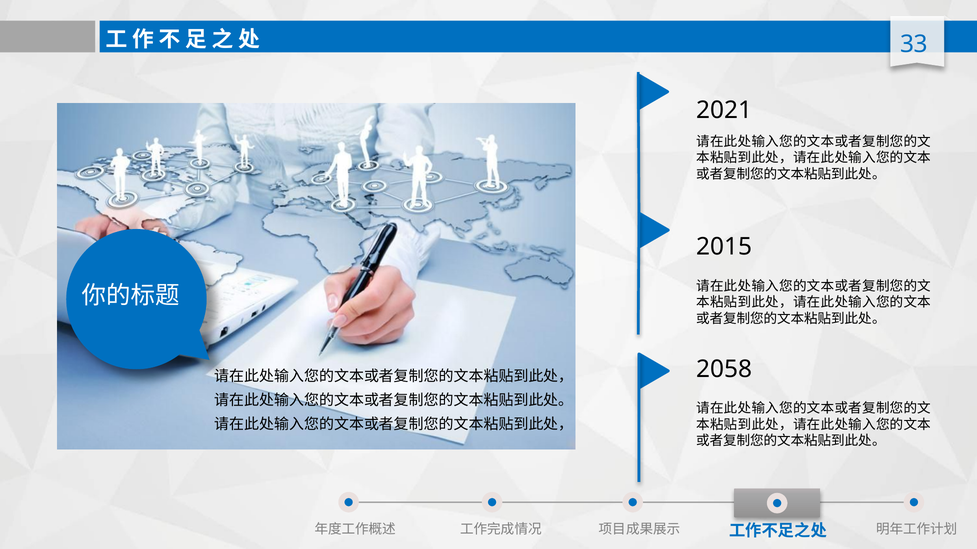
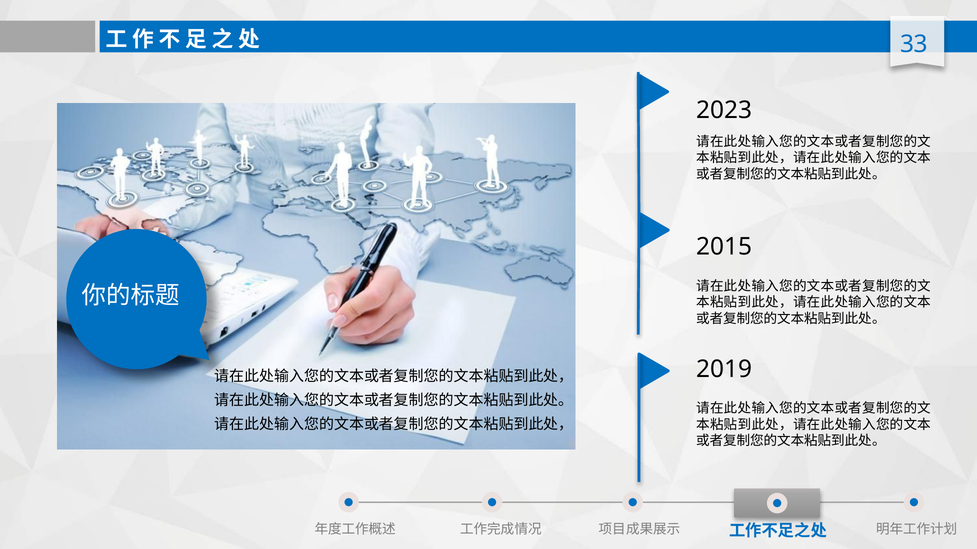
2021: 2021 -> 2023
2058: 2058 -> 2019
